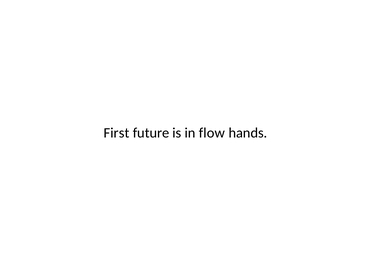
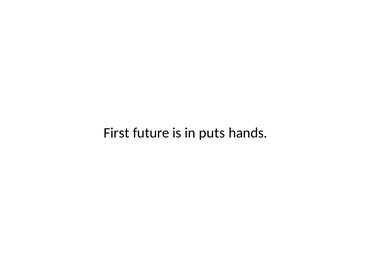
flow: flow -> puts
